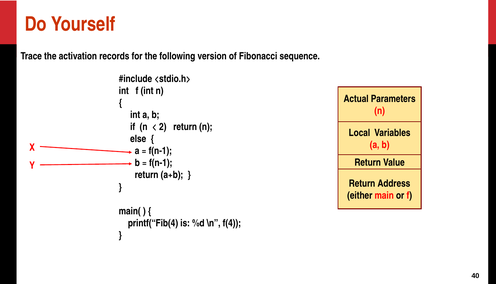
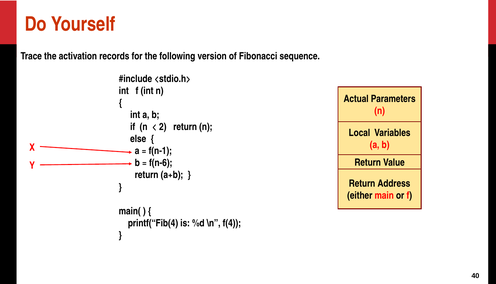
f(n-1 at (161, 163): f(n-1 -> f(n-6
